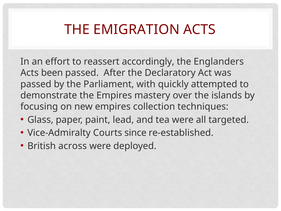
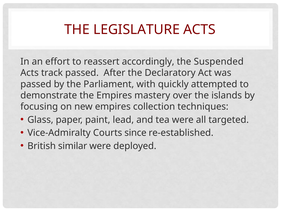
EMIGRATION: EMIGRATION -> LEGISLATURE
Englanders: Englanders -> Suspended
been: been -> track
across: across -> similar
